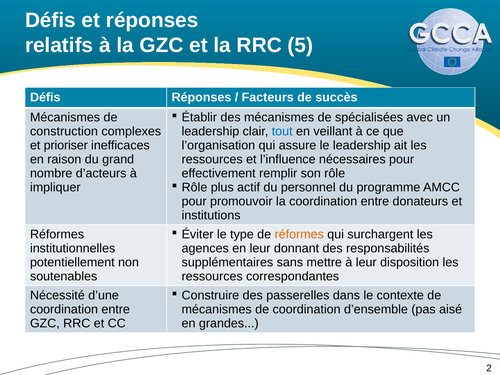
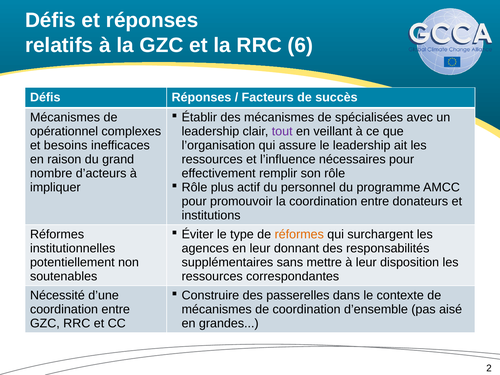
5: 5 -> 6
construction: construction -> opérationnel
tout colour: blue -> purple
prioriser: prioriser -> besoins
